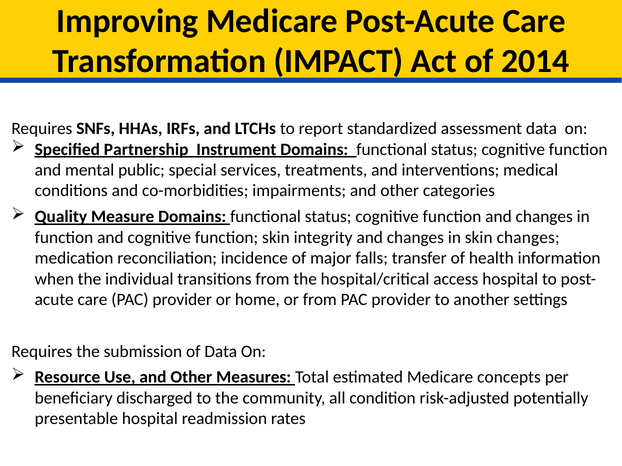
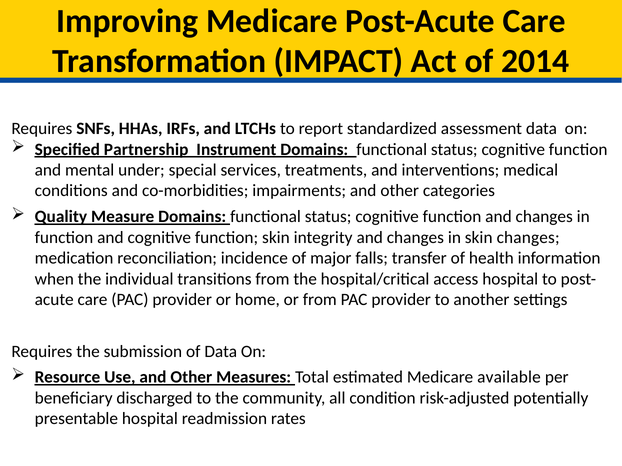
public: public -> under
concepts: concepts -> available
